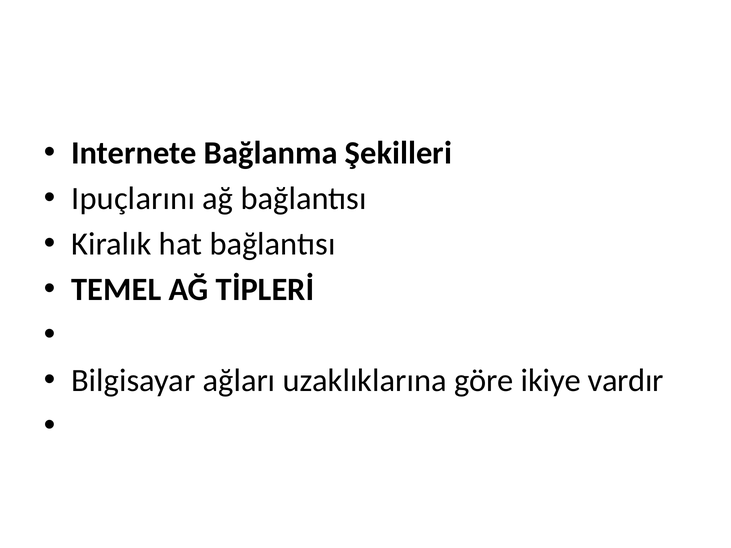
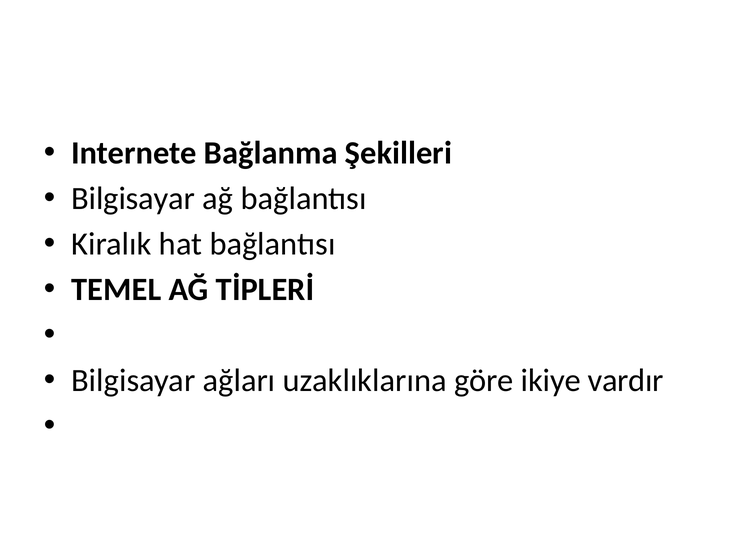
Ipuçlarını at (133, 199): Ipuçlarını -> Bilgisayar
